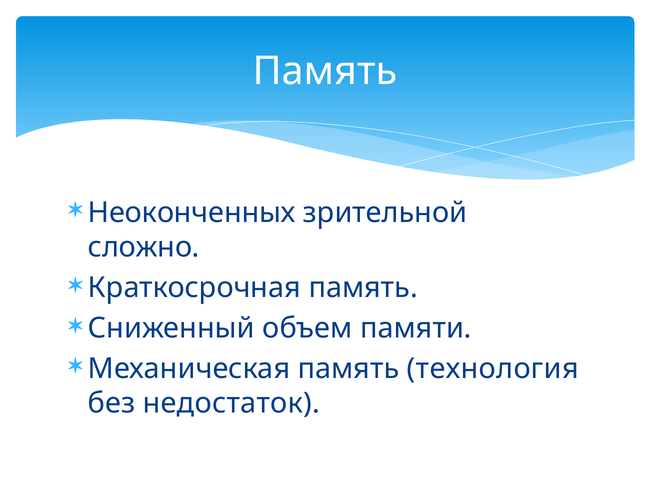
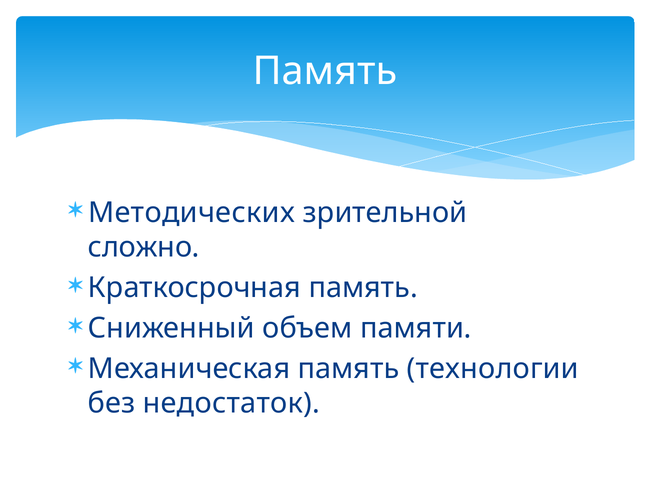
Неоконченных: Неоконченных -> Методических
технология: технология -> технологии
